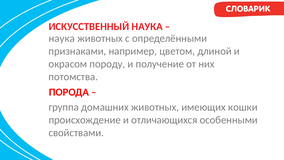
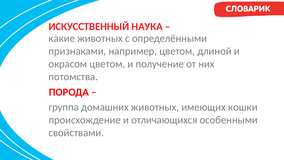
наука at (62, 38): наука -> какие
окрасом породу: породу -> цветом
